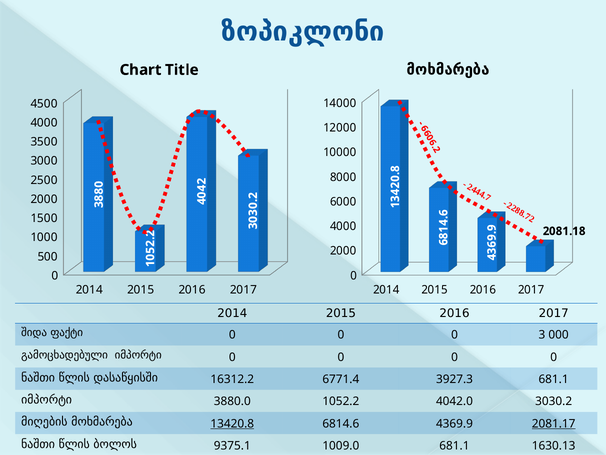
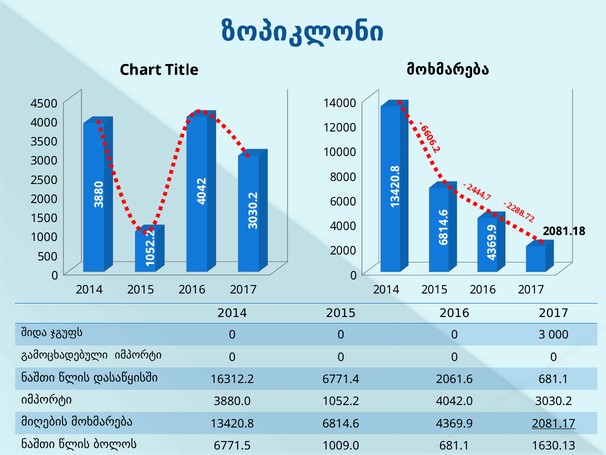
ფაქტი: ფაქტი -> ჯგუფს
3927.3: 3927.3 -> 2061.6
13420.8 underline: present -> none
9375.1: 9375.1 -> 6771.5
